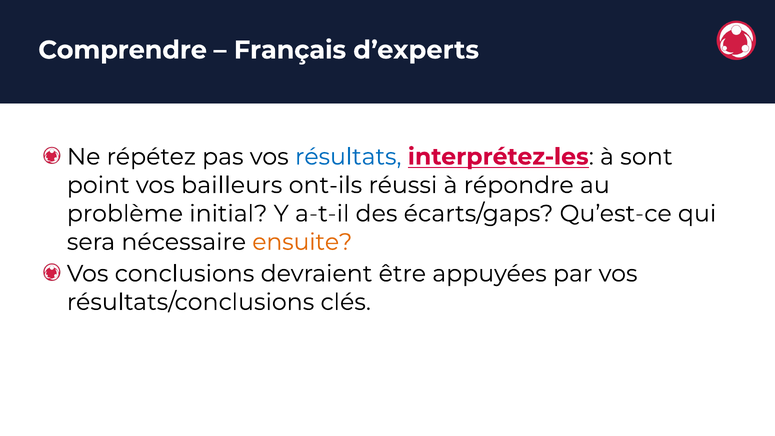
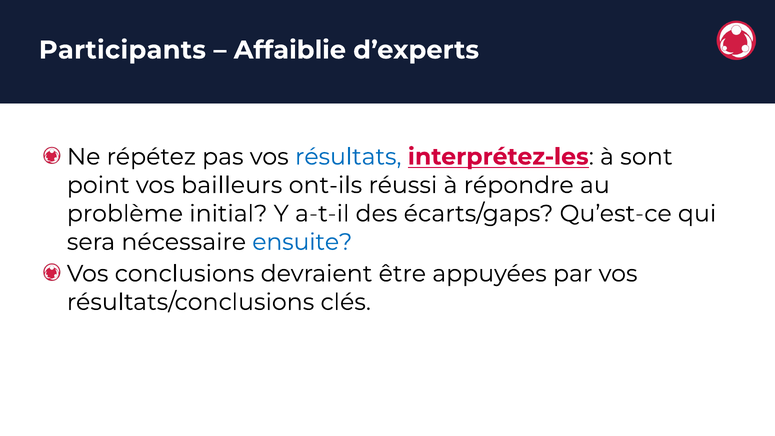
Comprendre: Comprendre -> Participants
Français: Français -> Affaiblie
ensuite colour: orange -> blue
